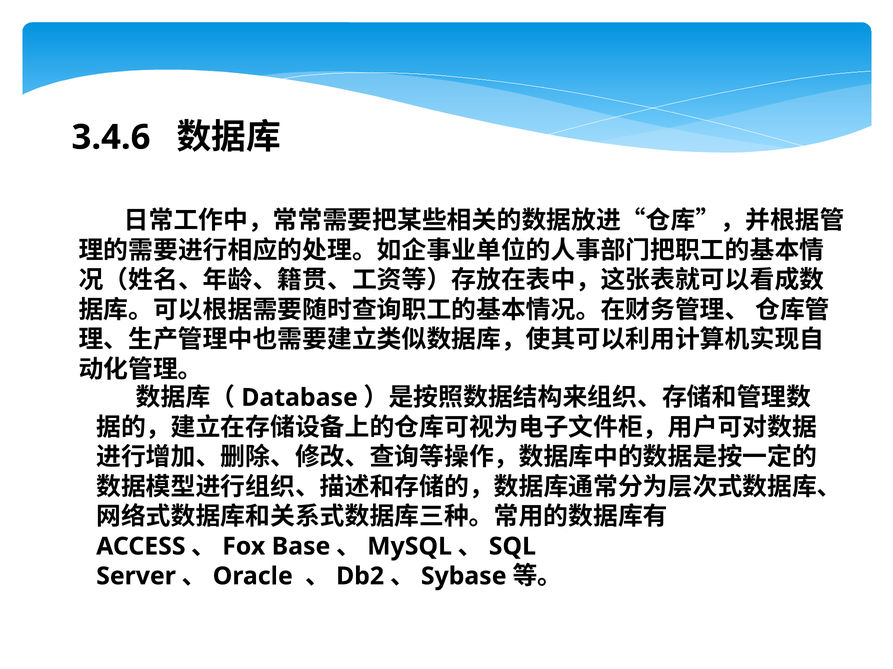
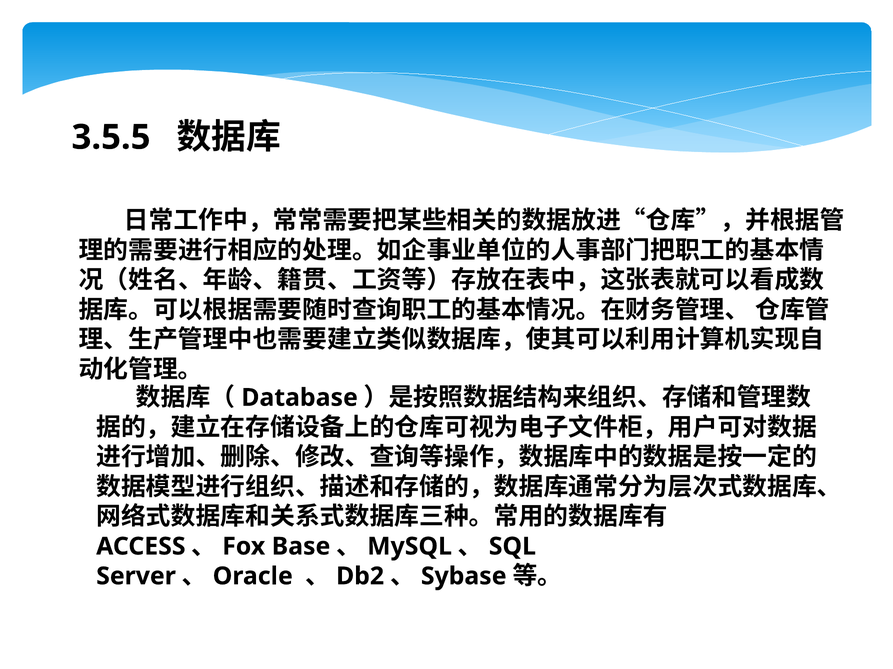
3.4.6: 3.4.6 -> 3.5.5
